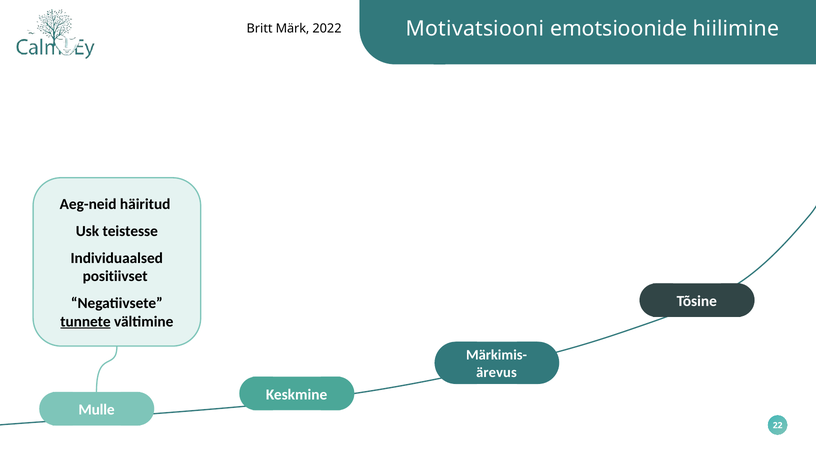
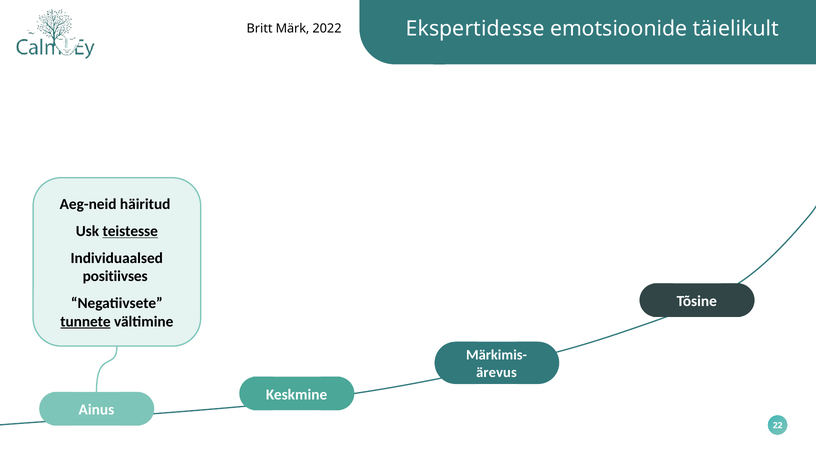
Motivatsiooni: Motivatsiooni -> Ekspertidesse
hiilimine: hiilimine -> täielikult
teistesse underline: none -> present
positiivset: positiivset -> positiivses
Mulle: Mulle -> Ainus
